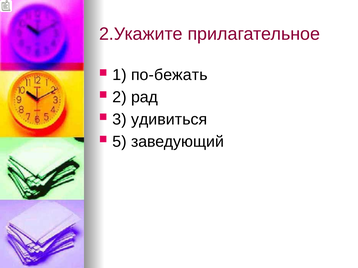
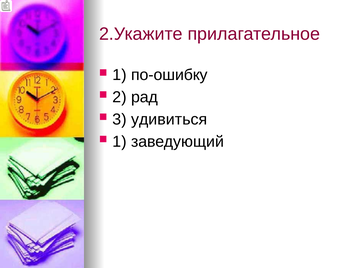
по-бежать: по-бежать -> по-ошибку
5 at (120, 142): 5 -> 1
